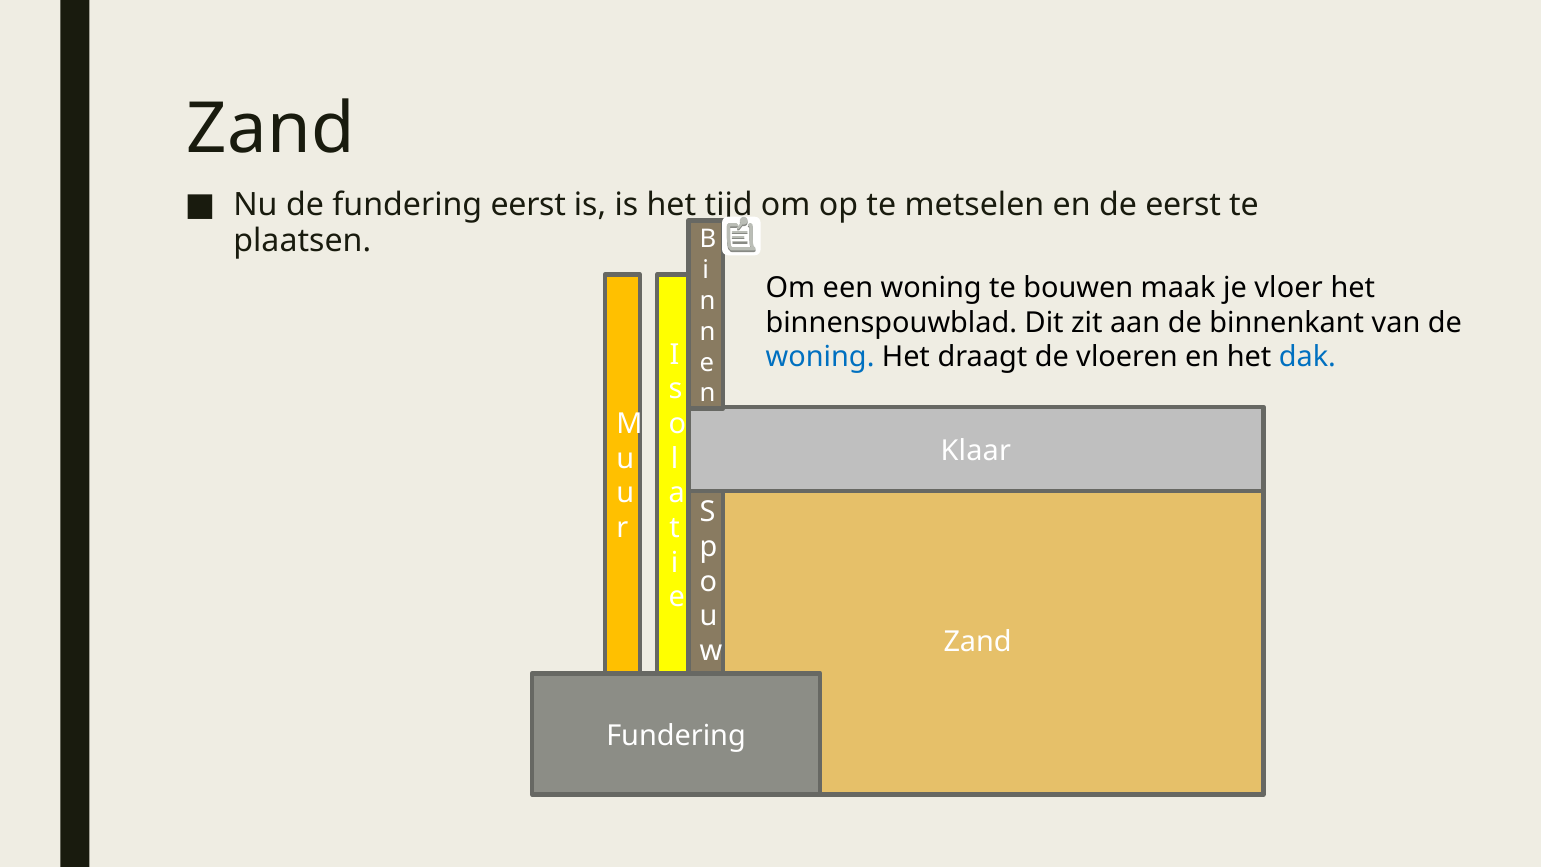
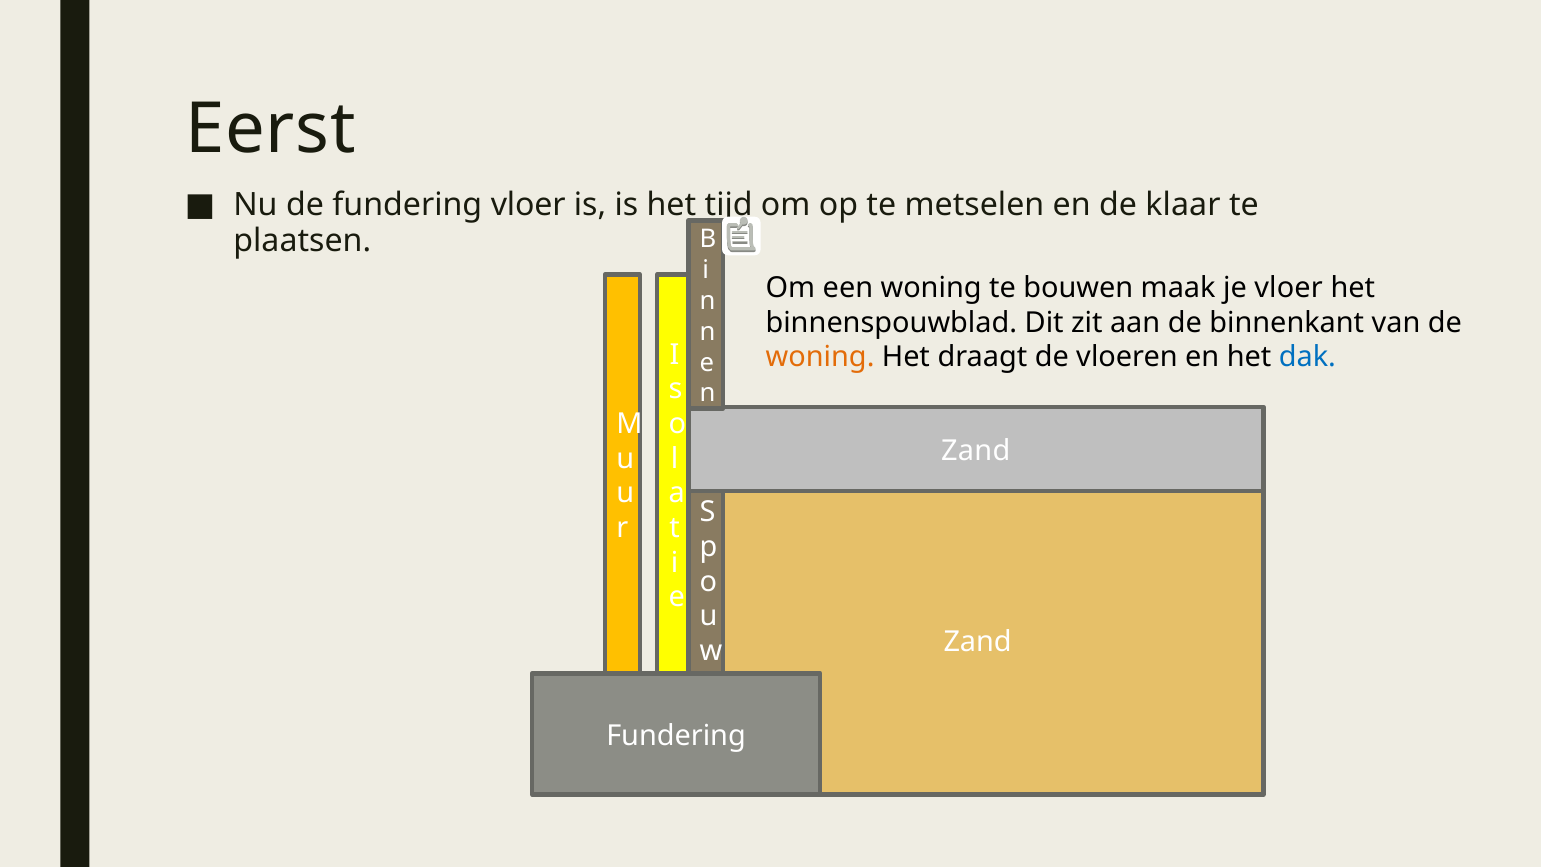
Zand at (271, 129): Zand -> Eerst
fundering eerst: eerst -> vloer
de eerst: eerst -> klaar
woning at (820, 357) colour: blue -> orange
Klaar at (976, 451): Klaar -> Zand
